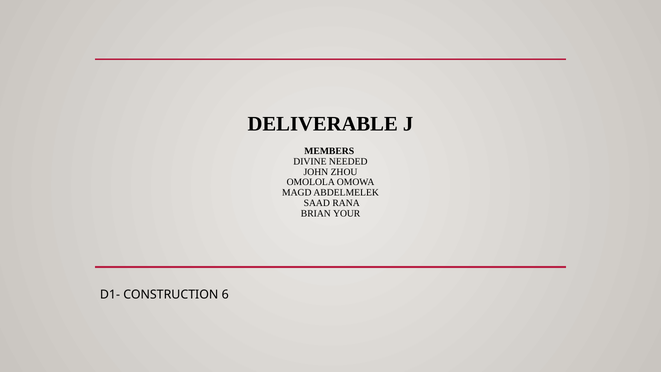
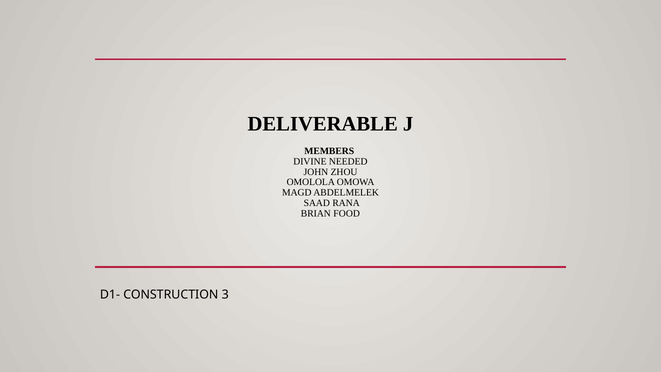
YOUR: YOUR -> FOOD
6: 6 -> 3
